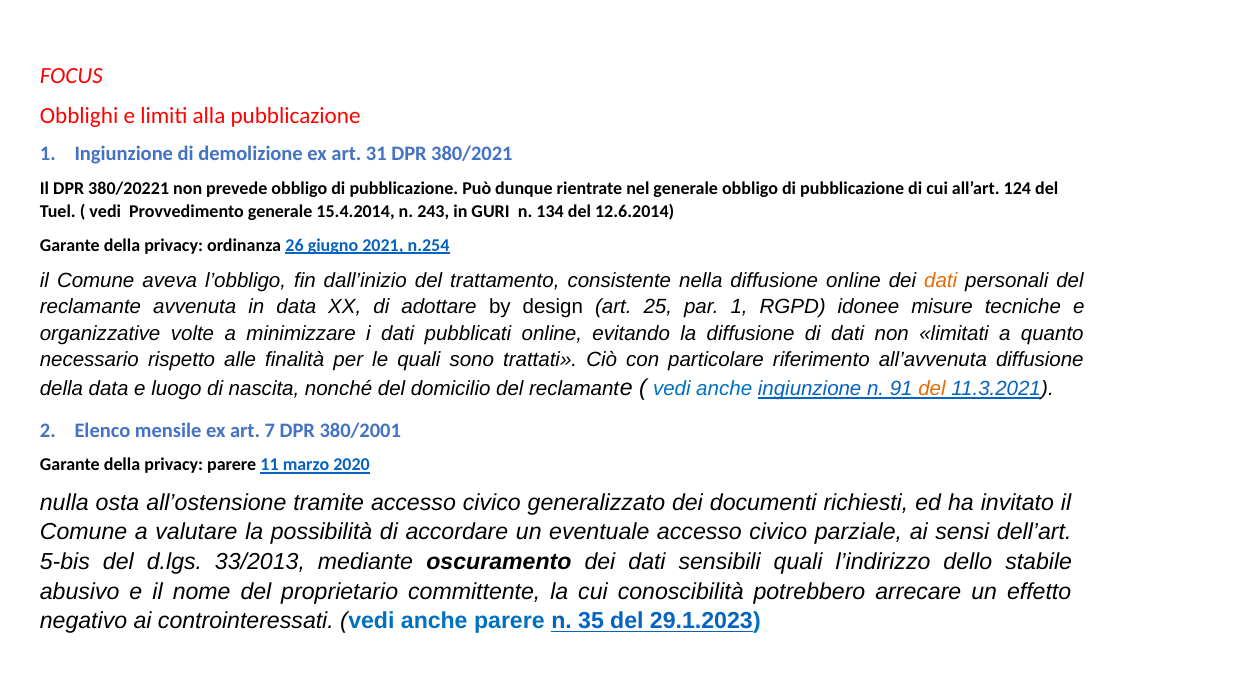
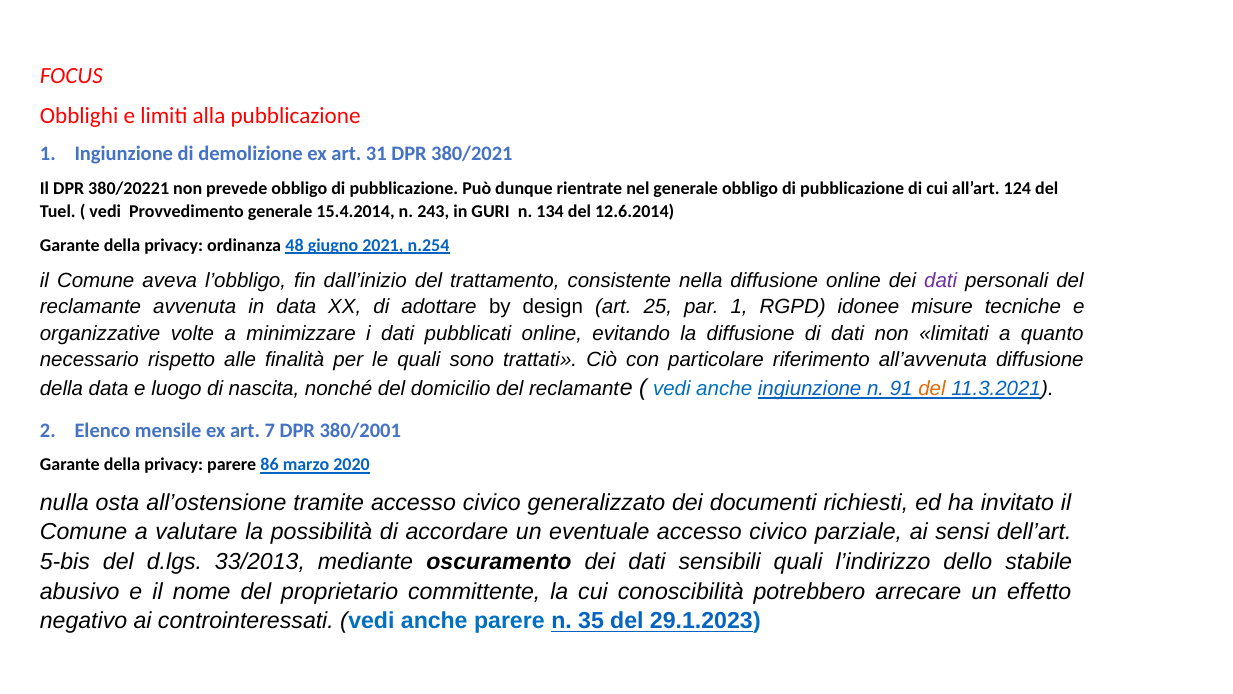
26: 26 -> 48
dati at (941, 280) colour: orange -> purple
11: 11 -> 86
